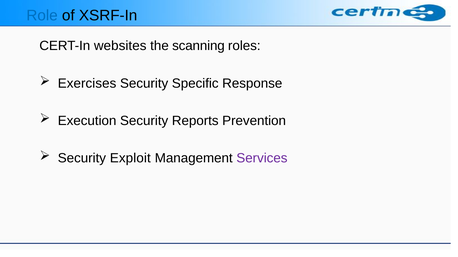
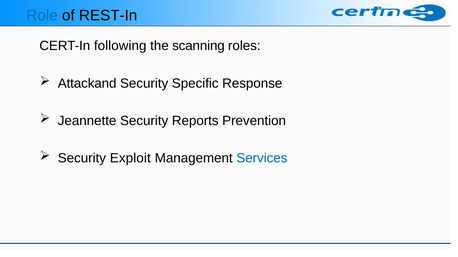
XSRF-In: XSRF-In -> REST-In
websites: websites -> following
Exercises: Exercises -> Attackand
Execution: Execution -> Jeannette
Services colour: purple -> blue
